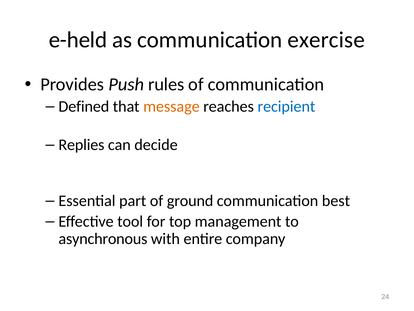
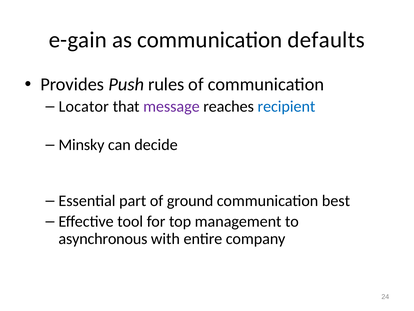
e-held: e-held -> e-gain
exercise: exercise -> defaults
Defined: Defined -> Locator
message colour: orange -> purple
Replies: Replies -> Minsky
